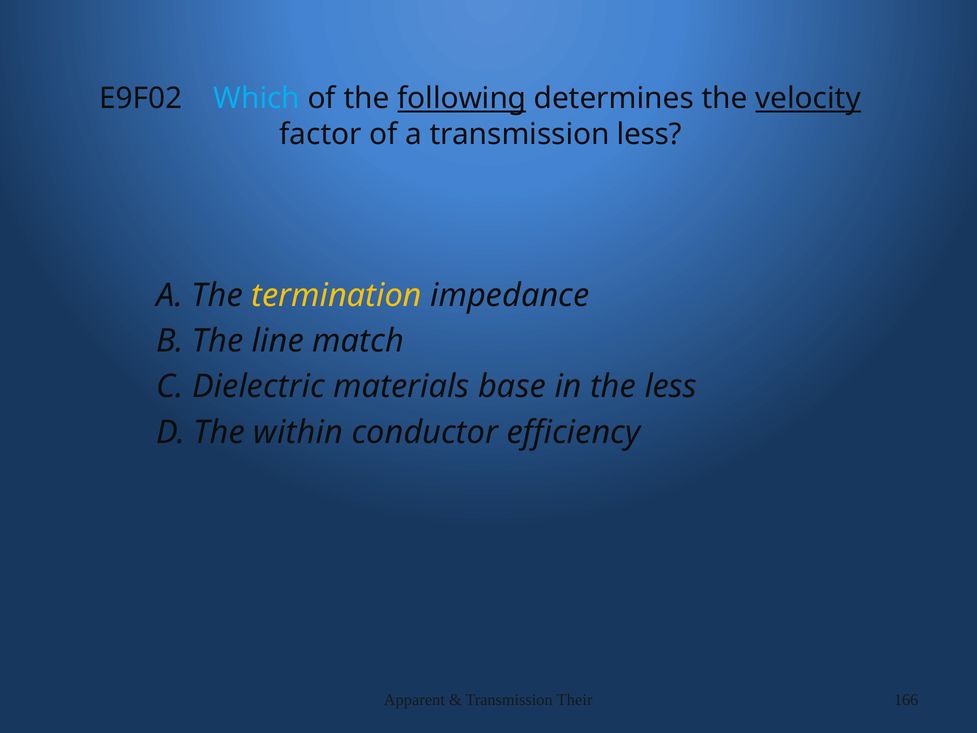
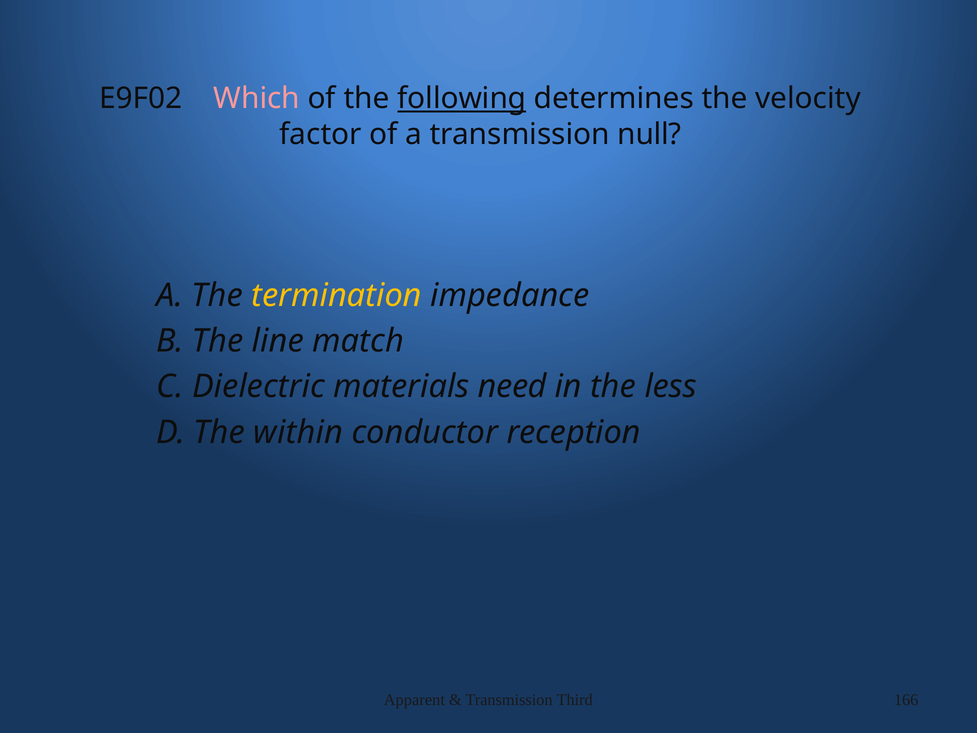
Which colour: light blue -> pink
velocity underline: present -> none
transmission less: less -> null
base: base -> need
efficiency: efficiency -> reception
Their: Their -> Third
